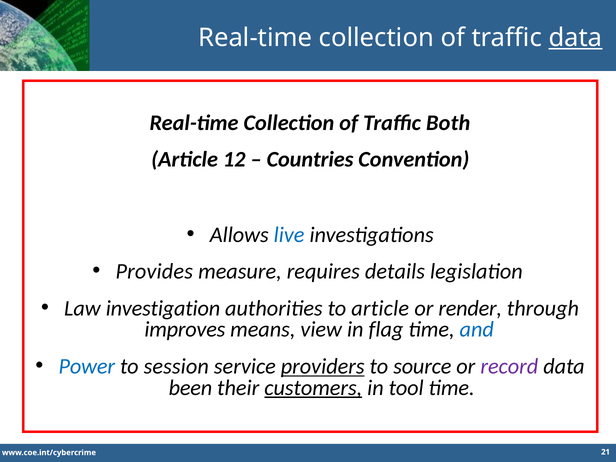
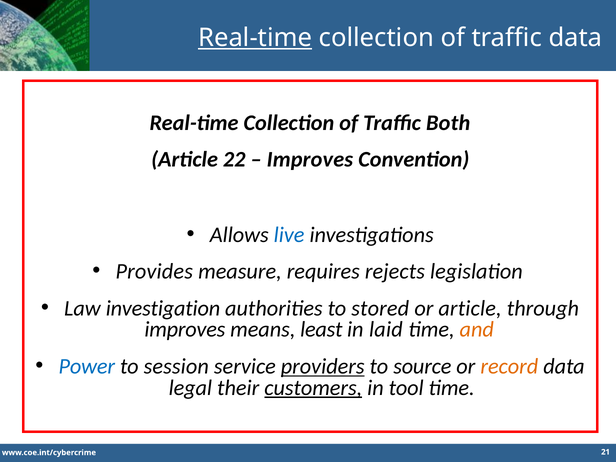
Real-time at (255, 38) underline: none -> present
data at (575, 38) underline: present -> none
12: 12 -> 22
Countries at (310, 160): Countries -> Improves
details: details -> rejects
to article: article -> stored
or render: render -> article
view: view -> least
flag: flag -> laid
and colour: blue -> orange
record colour: purple -> orange
been: been -> legal
